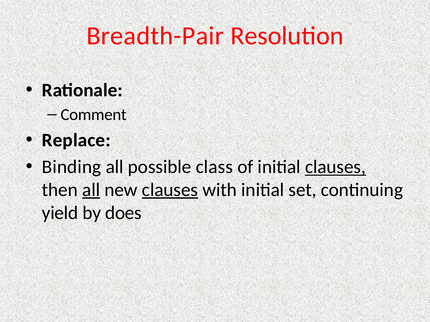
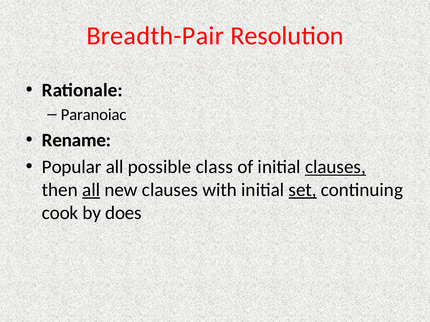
Comment: Comment -> Paranoiac
Replace: Replace -> Rename
Binding: Binding -> Popular
clauses at (170, 190) underline: present -> none
set underline: none -> present
yield: yield -> cook
